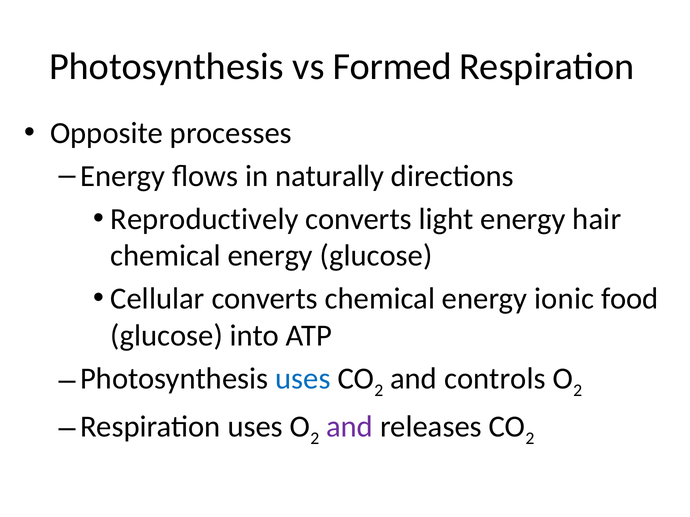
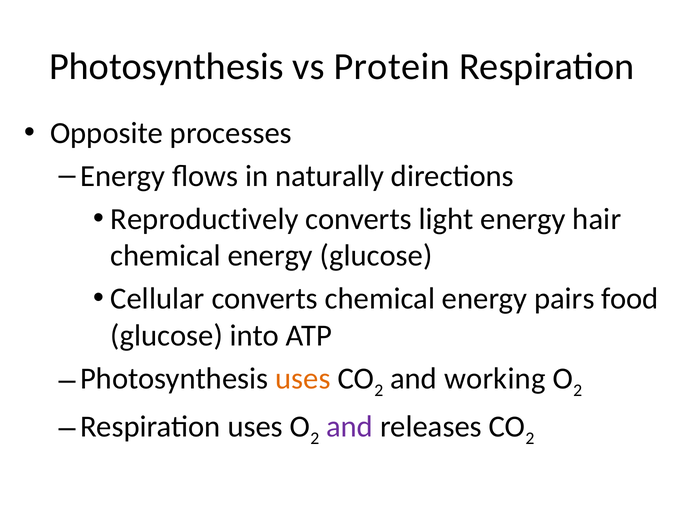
Formed: Formed -> Protein
ionic: ionic -> pairs
uses at (303, 379) colour: blue -> orange
controls: controls -> working
